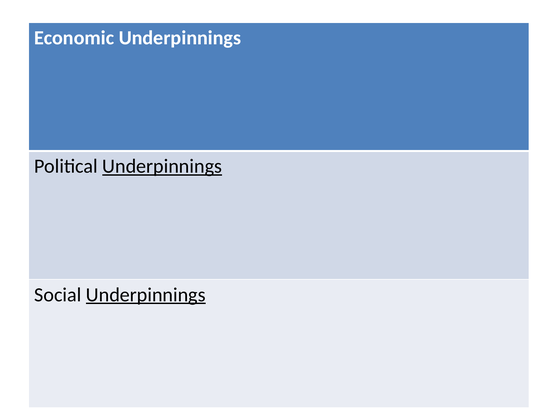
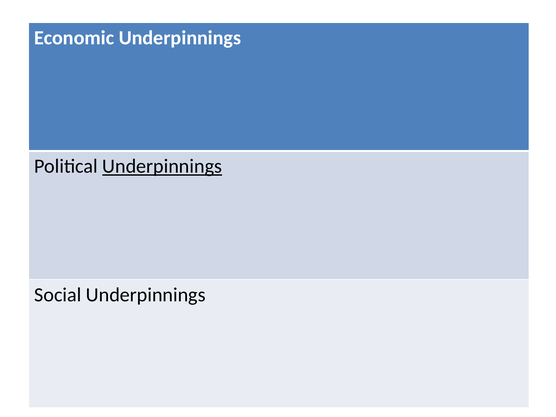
Underpinnings at (146, 295) underline: present -> none
